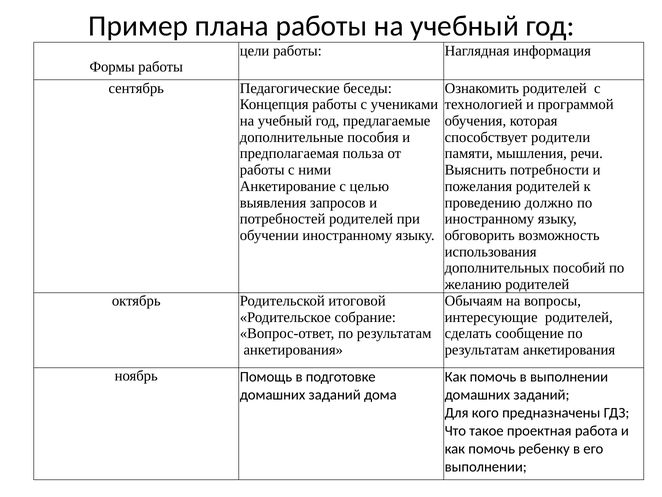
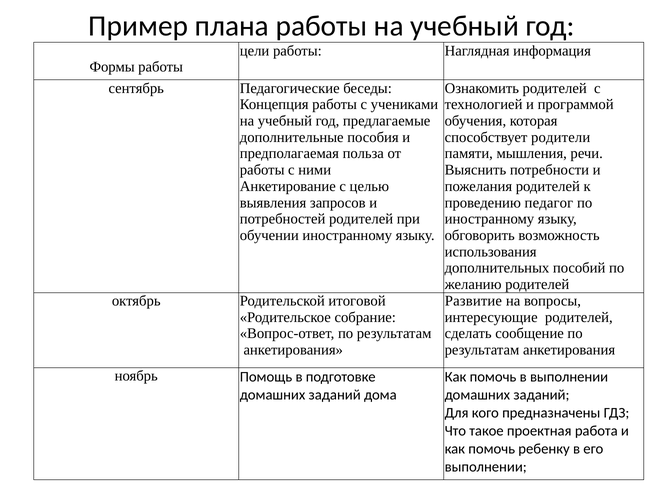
должно: должно -> педагог
Обычаям: Обычаям -> Развитие
